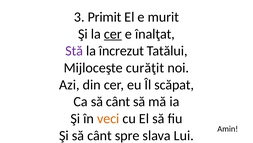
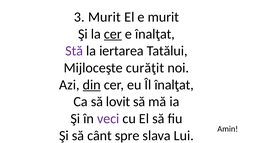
3 Primit: Primit -> Murit
încrezut: încrezut -> iertarea
din underline: none -> present
Îl scăpat: scăpat -> înalţat
Ca să cânt: cânt -> lovit
veci colour: orange -> purple
